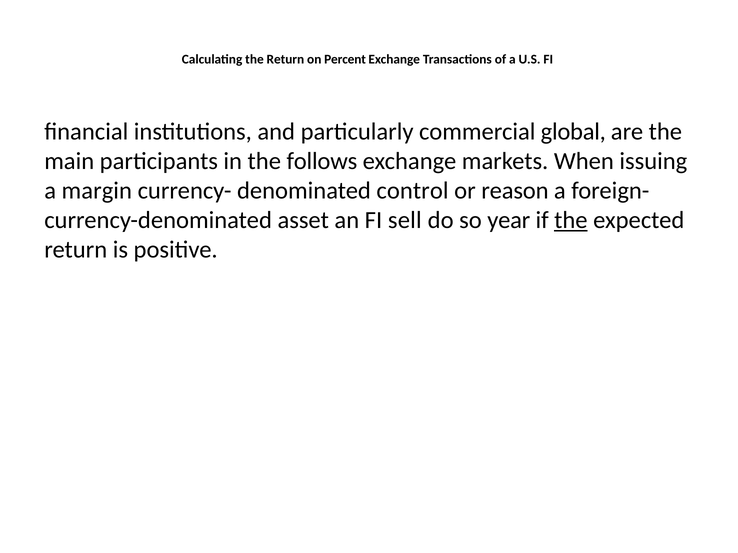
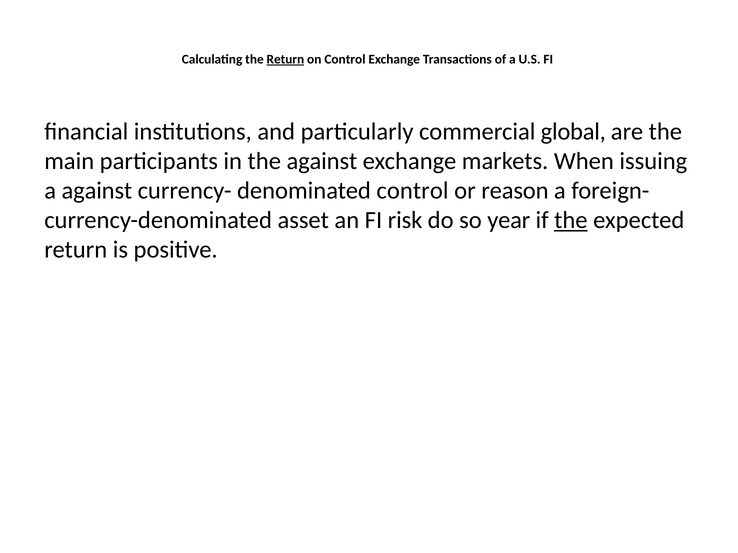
Return at (285, 59) underline: none -> present
on Percent: Percent -> Control
the follows: follows -> against
a margin: margin -> against
sell: sell -> risk
